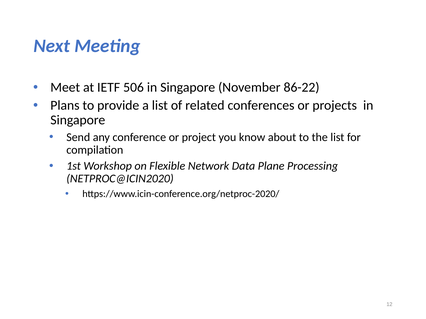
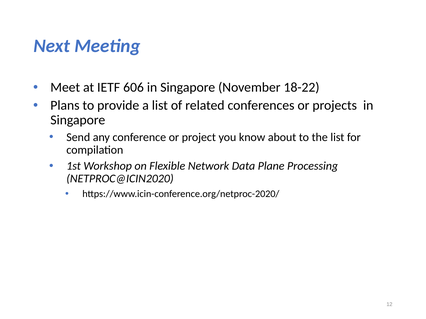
506: 506 -> 606
86-22: 86-22 -> 18-22
